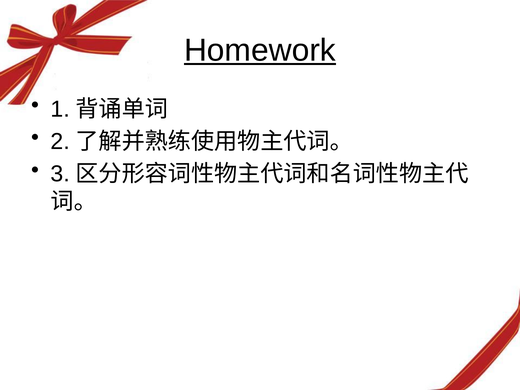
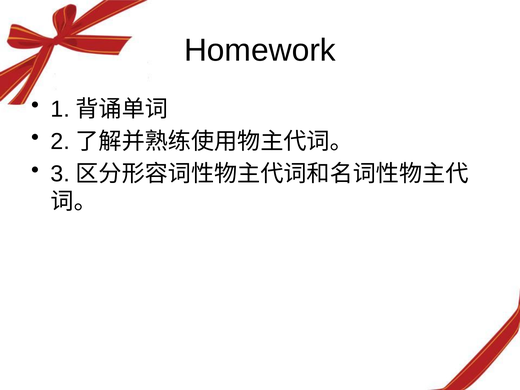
Homework underline: present -> none
